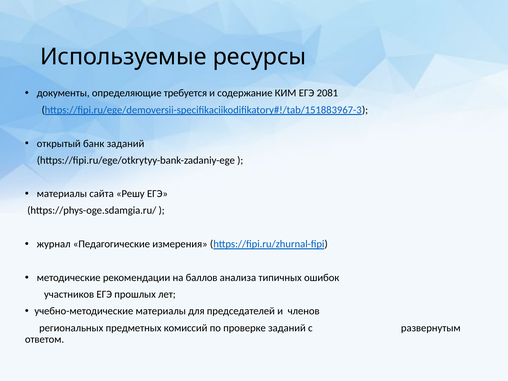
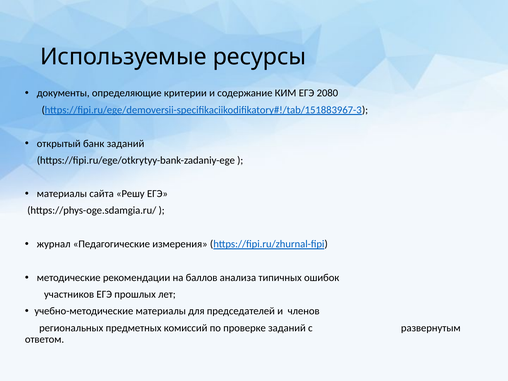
требуется: требуется -> критерии
2081: 2081 -> 2080
